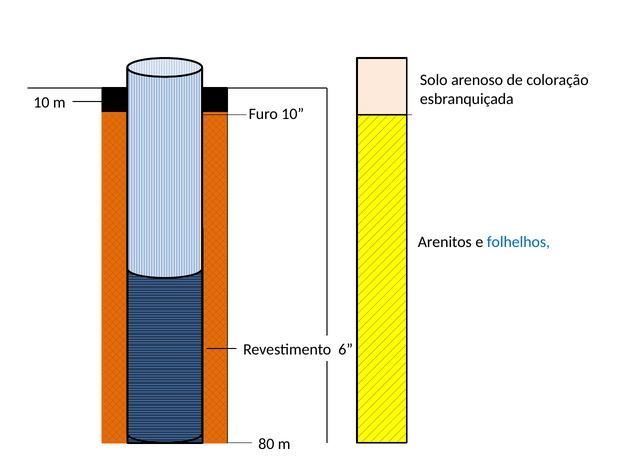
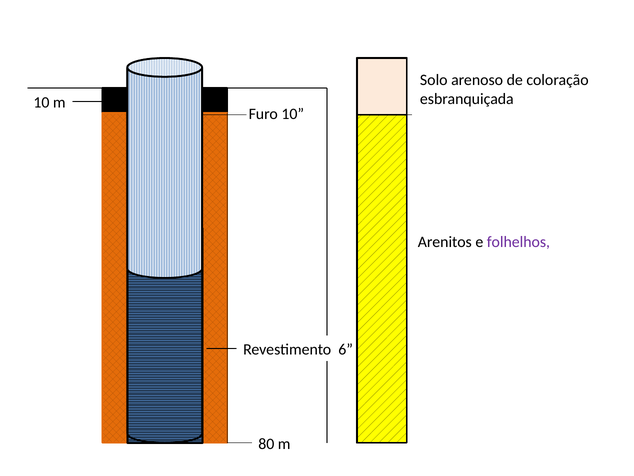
folhelhos colour: blue -> purple
